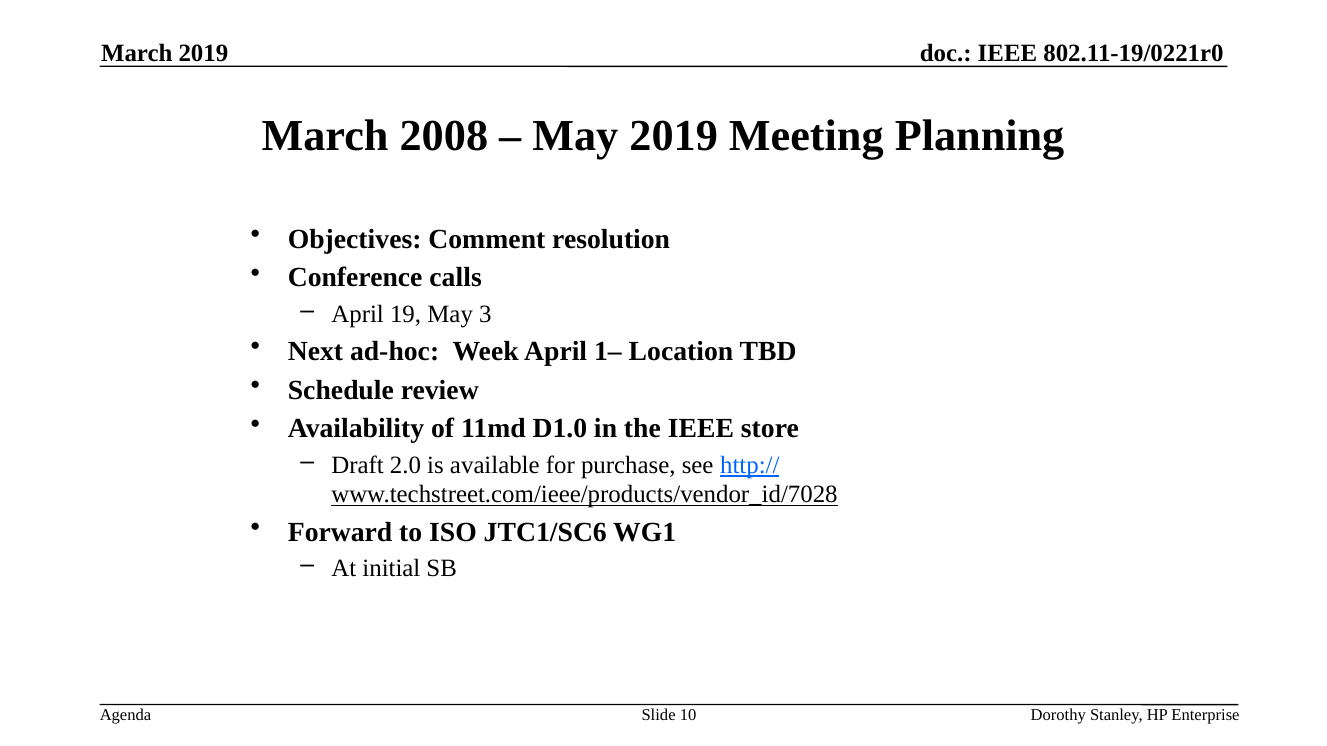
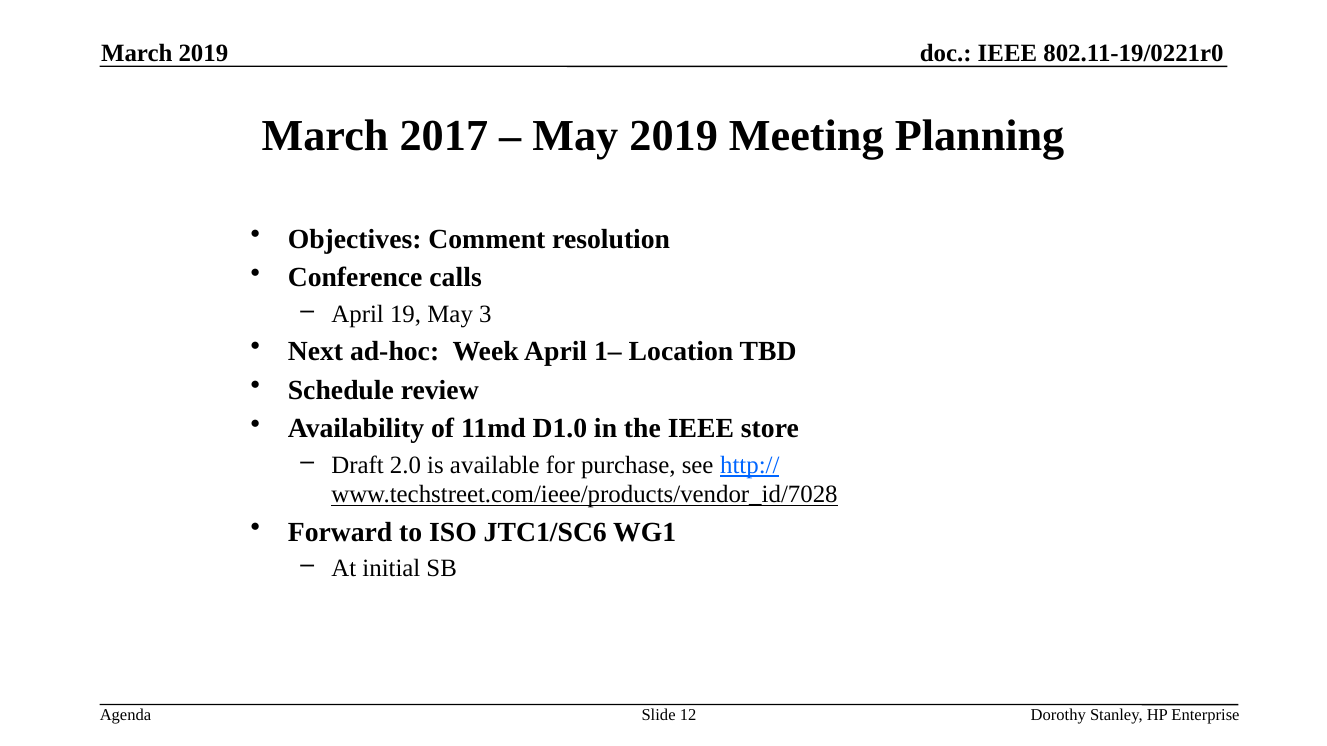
2008: 2008 -> 2017
10: 10 -> 12
